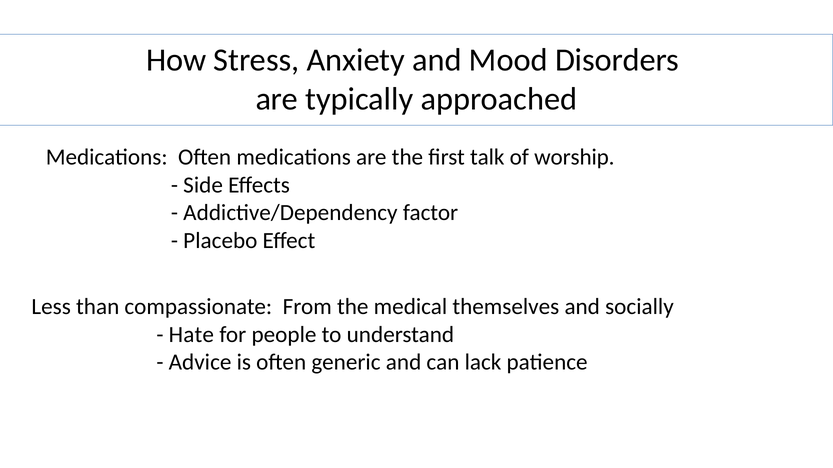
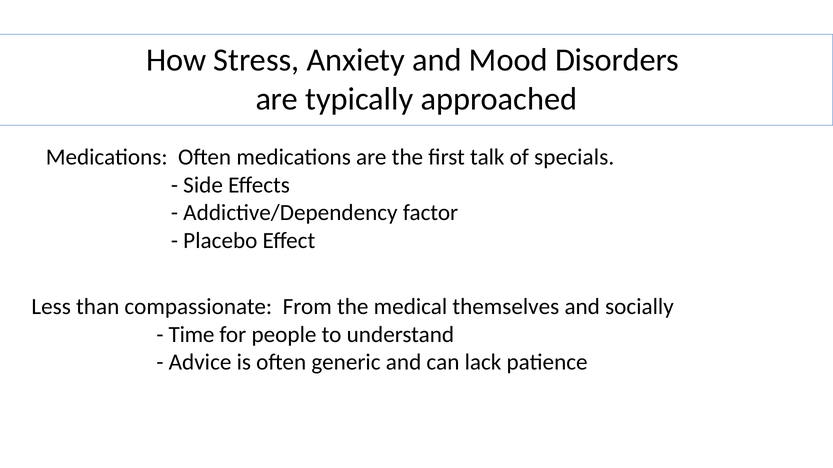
worship: worship -> specials
Hate: Hate -> Time
